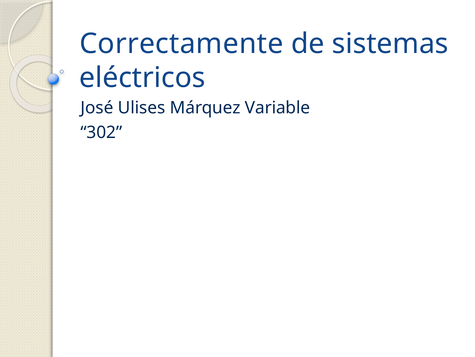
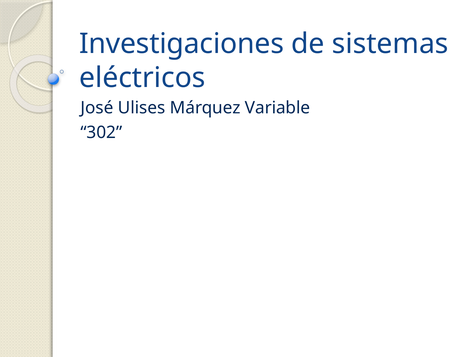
Correctamente: Correctamente -> Investigaciones
